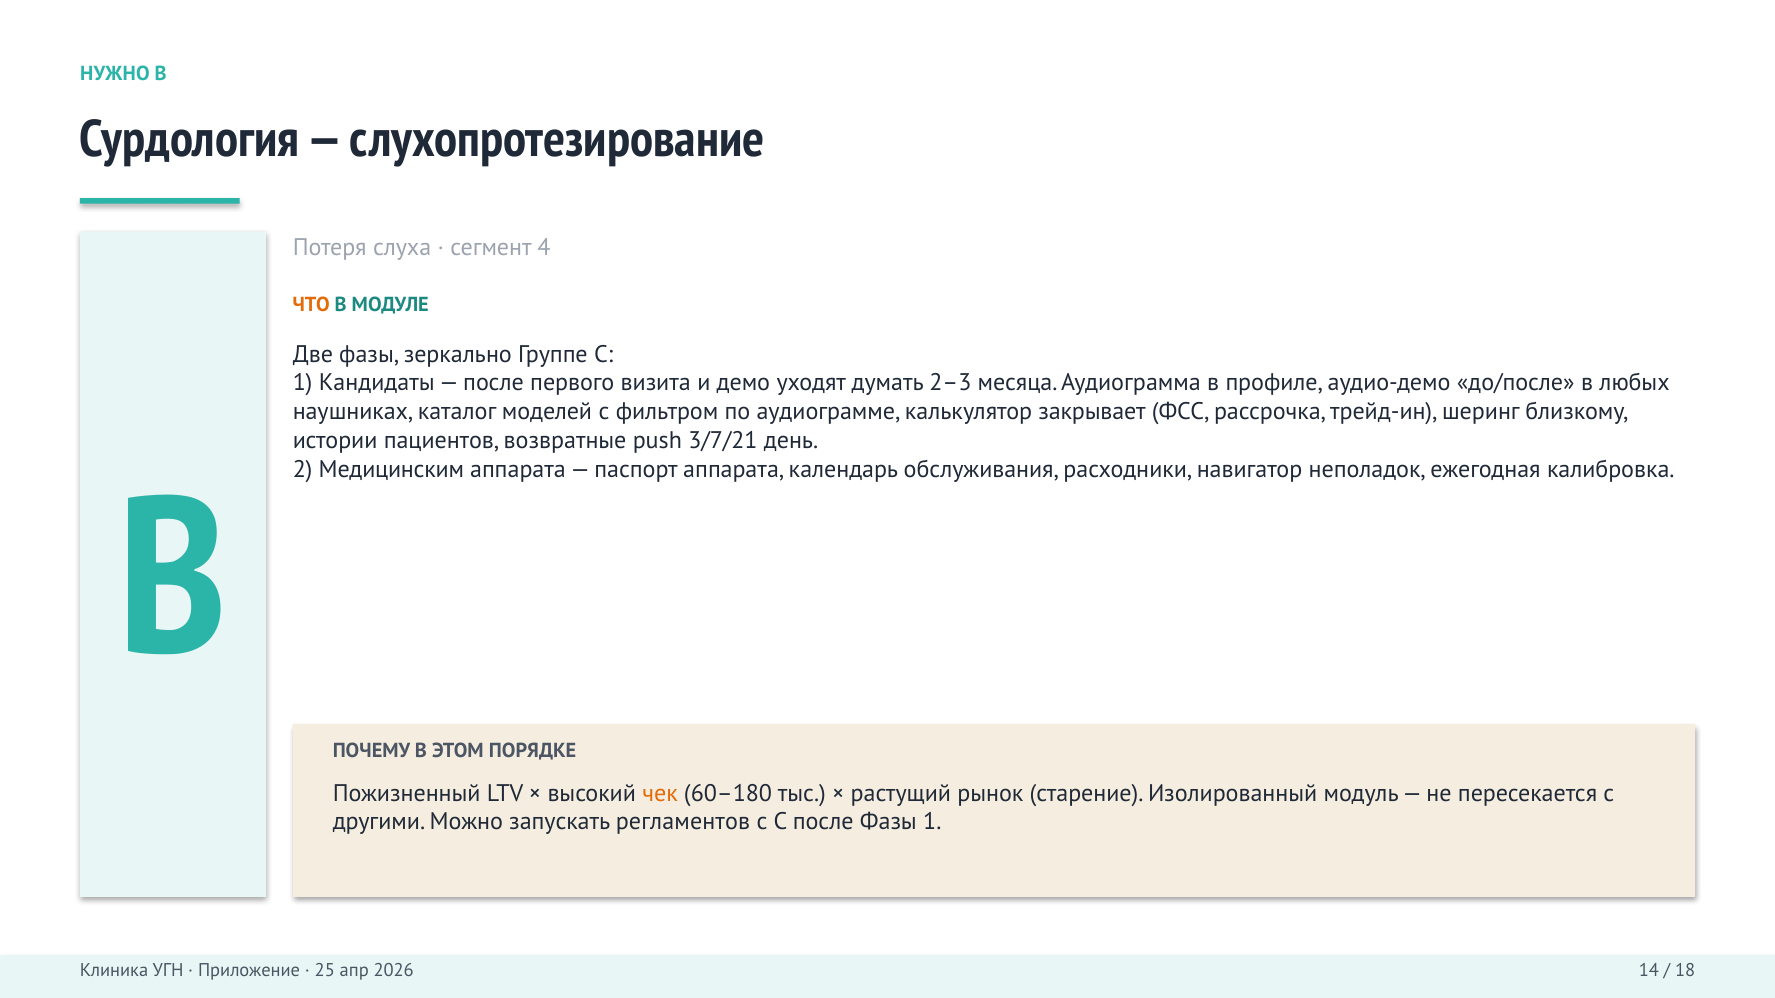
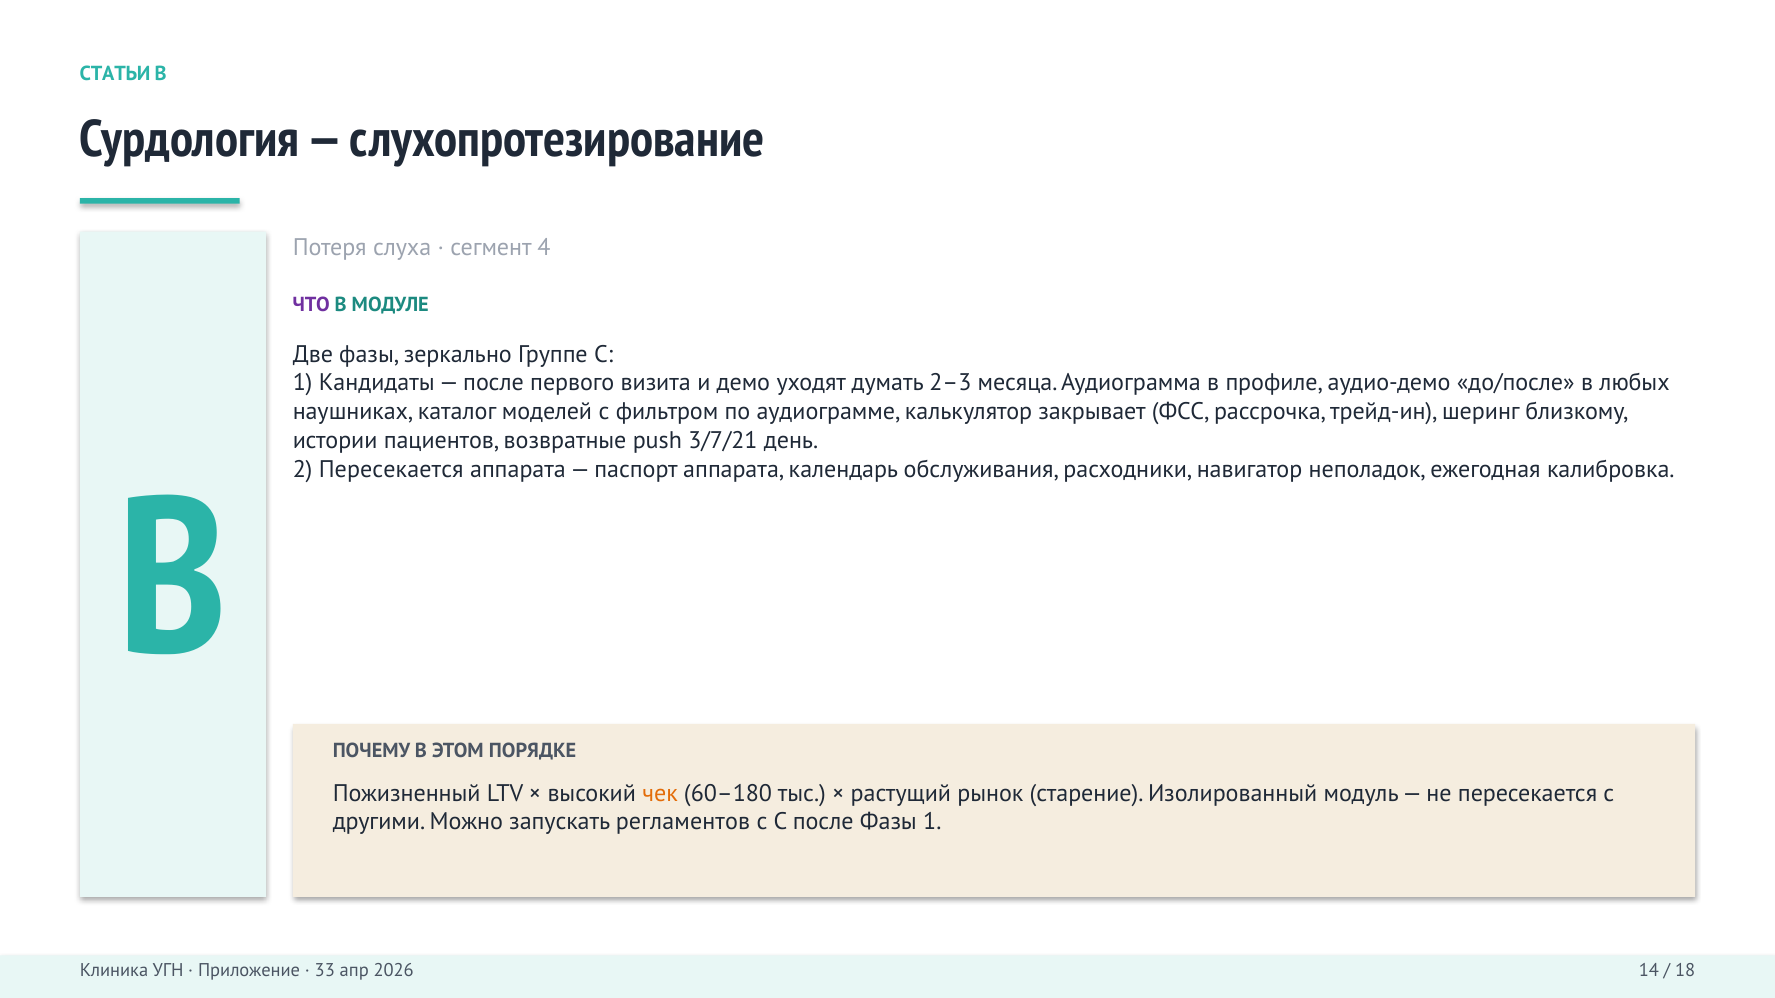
НУЖНО: НУЖНО -> СТАТЬИ
ЧТО colour: orange -> purple
2 Медицинским: Медицинским -> Пересекается
25: 25 -> 33
